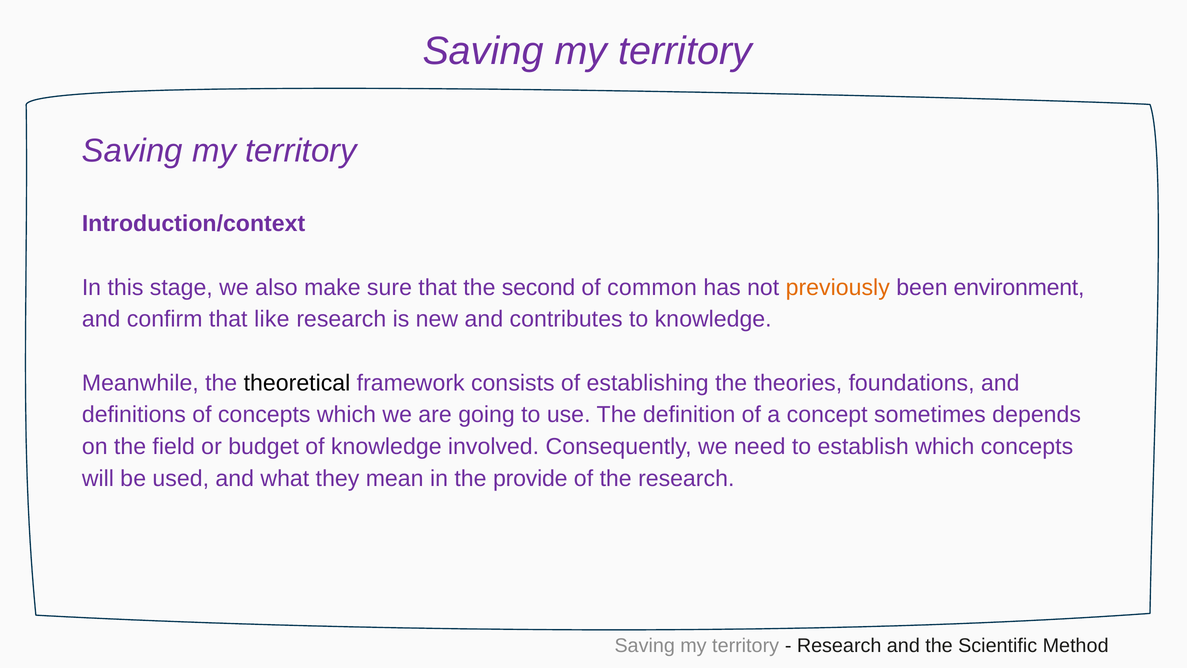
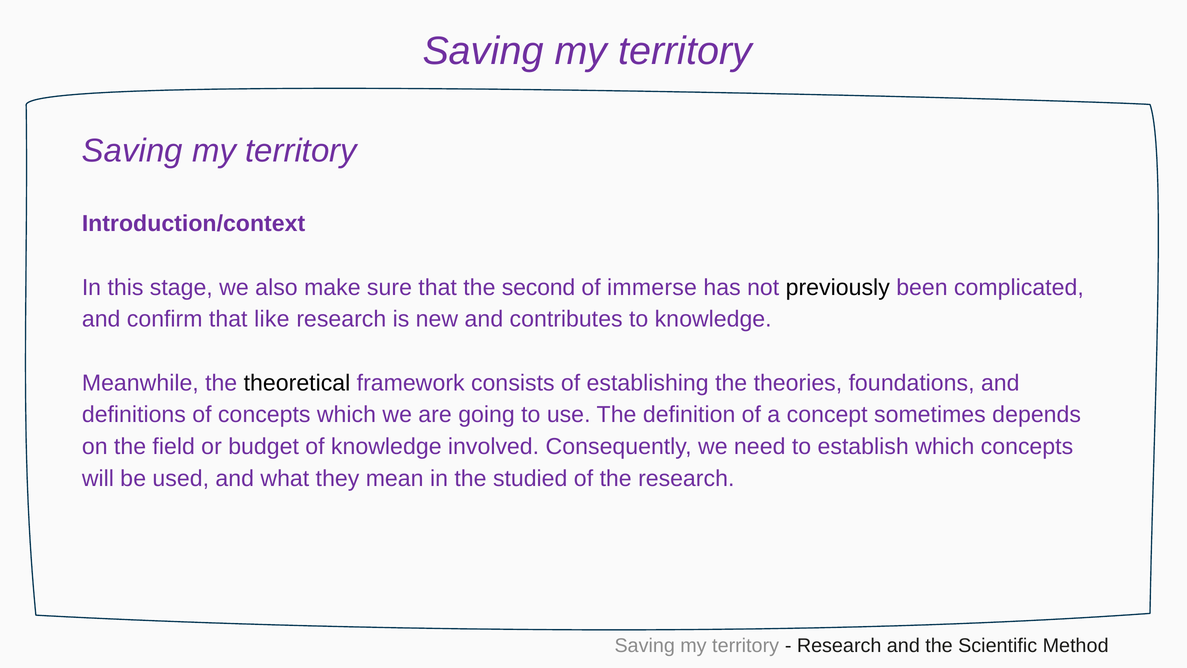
common: common -> immerse
previously colour: orange -> black
environment: environment -> complicated
provide: provide -> studied
